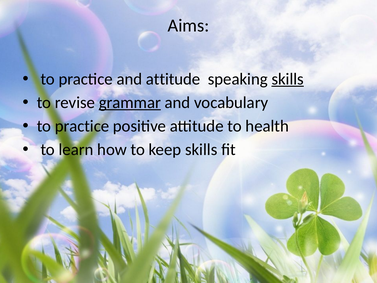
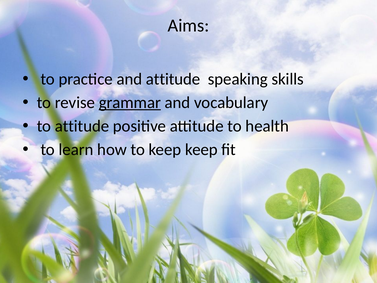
skills at (288, 79) underline: present -> none
practice at (82, 126): practice -> attitude
keep skills: skills -> keep
